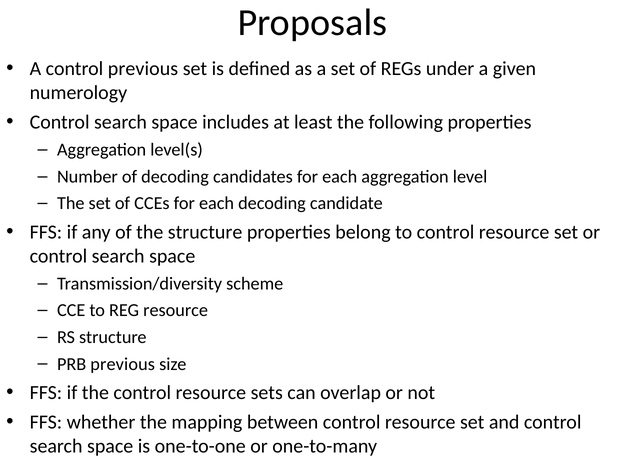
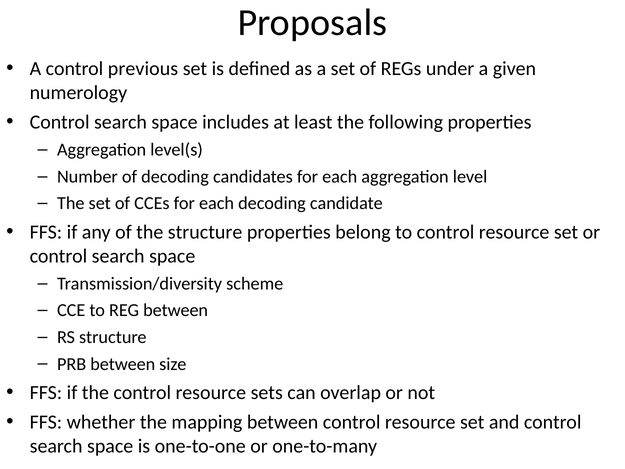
REG resource: resource -> between
PRB previous: previous -> between
